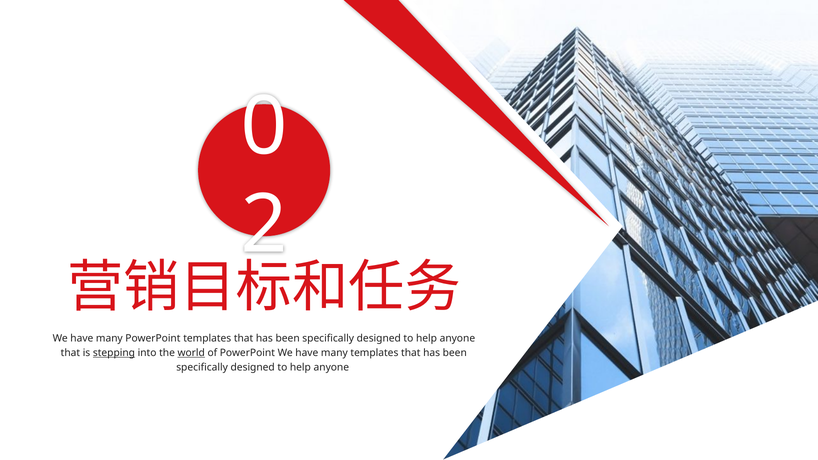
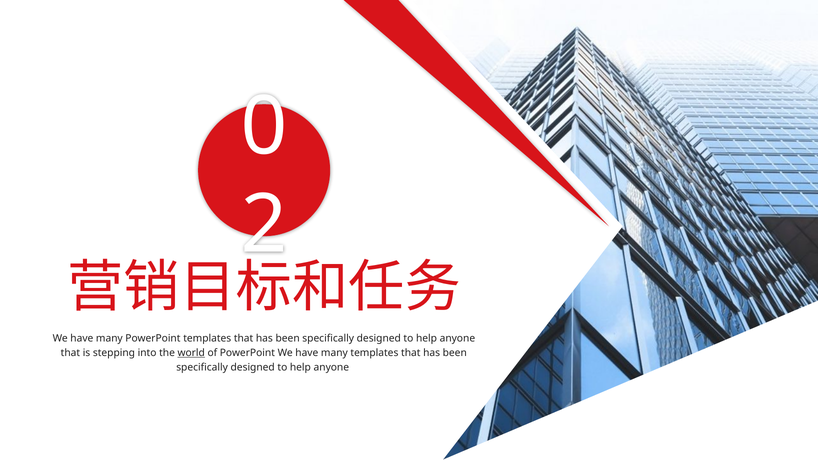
stepping underline: present -> none
